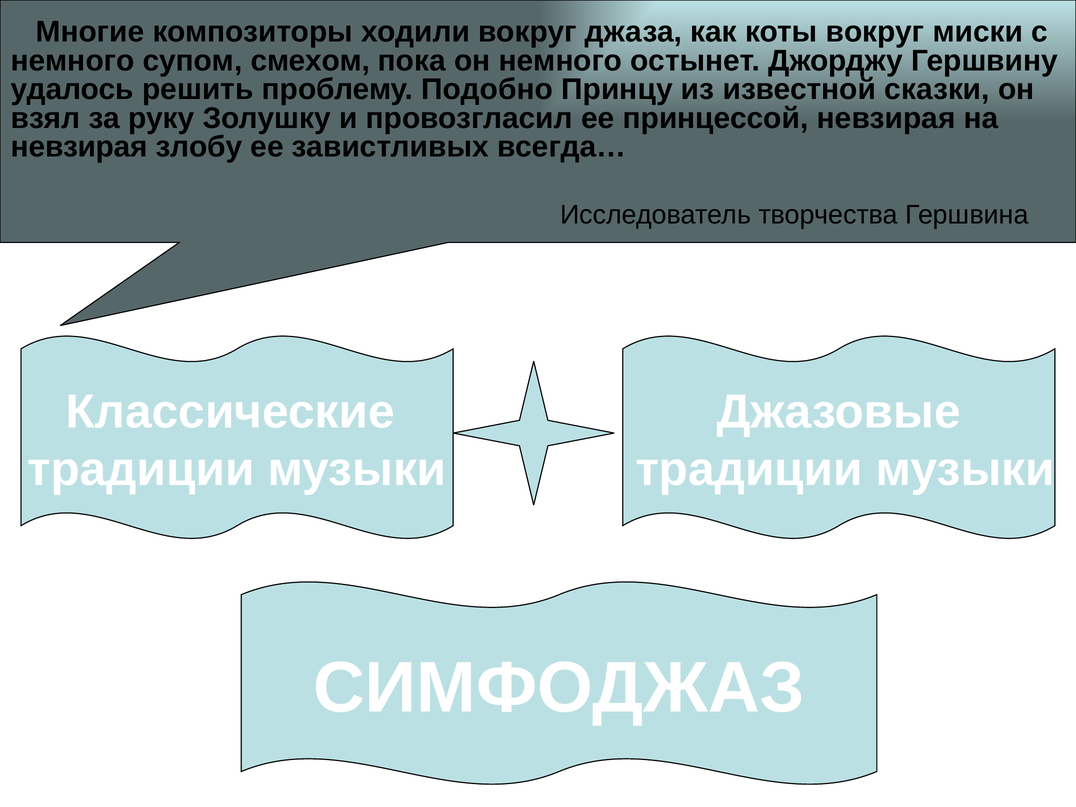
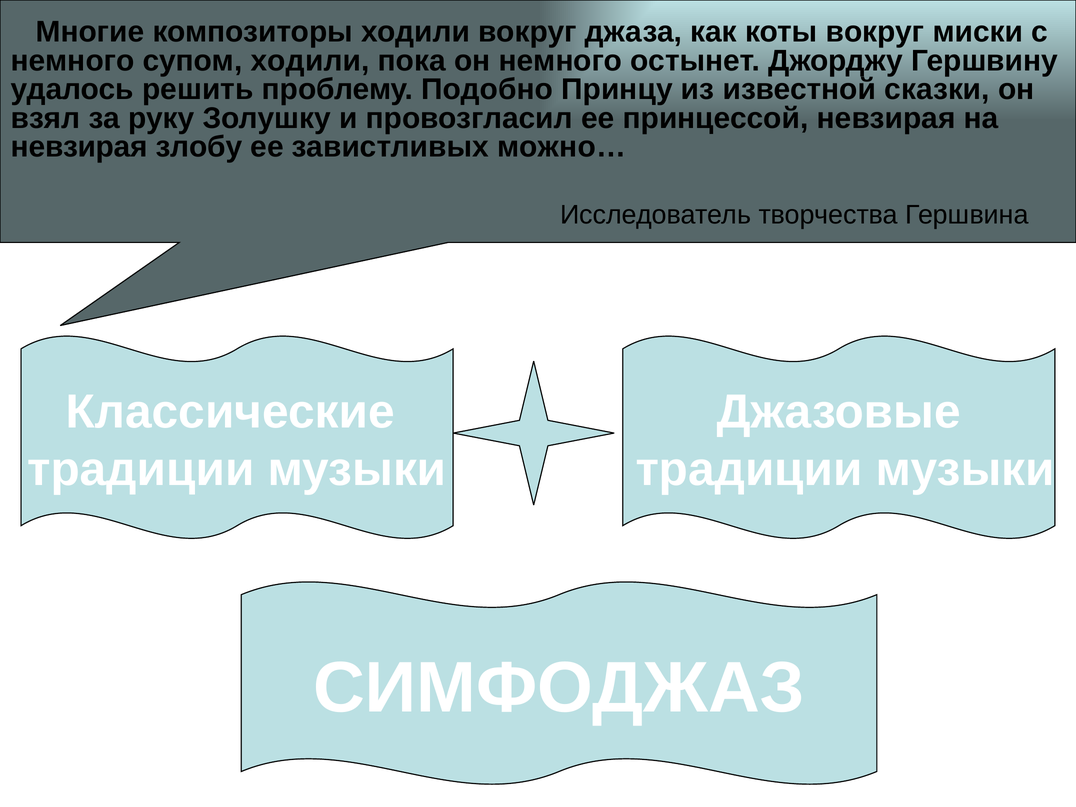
супом смехом: смехом -> ходили
всегда…: всегда… -> можно…
